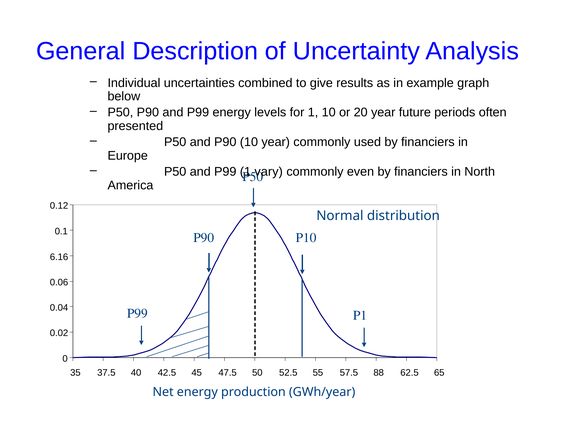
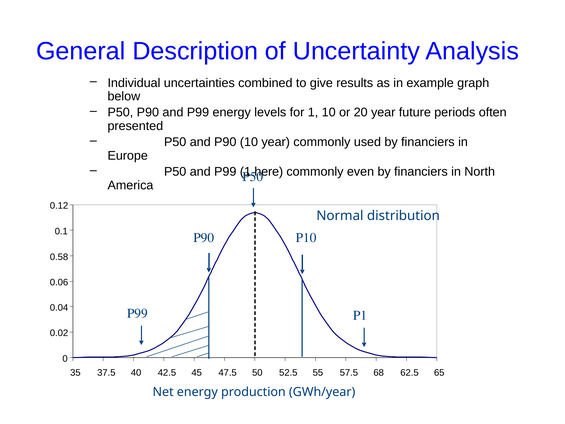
vary: vary -> here
6.16: 6.16 -> 0.58
88: 88 -> 68
